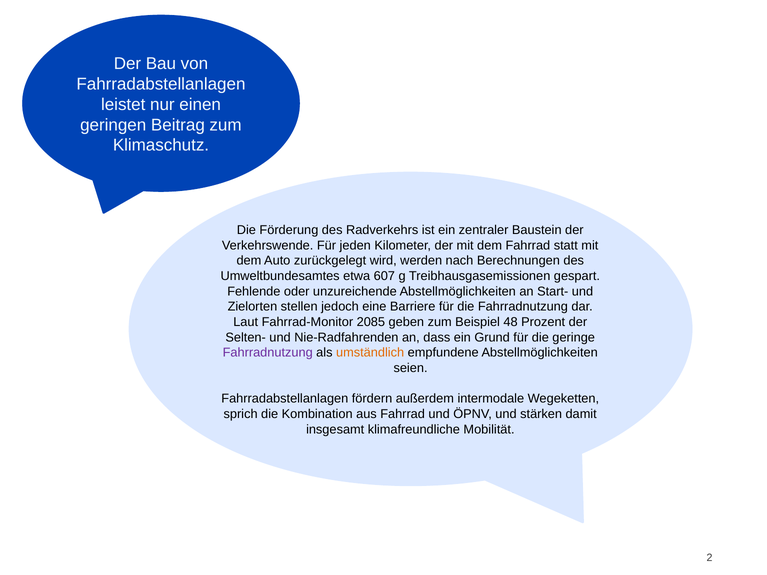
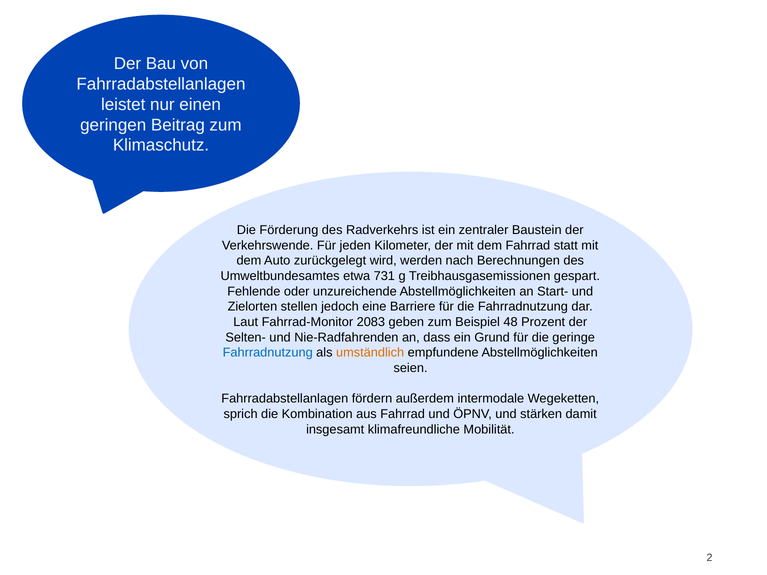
607: 607 -> 731
2085: 2085 -> 2083
Fahrradnutzung at (268, 353) colour: purple -> blue
